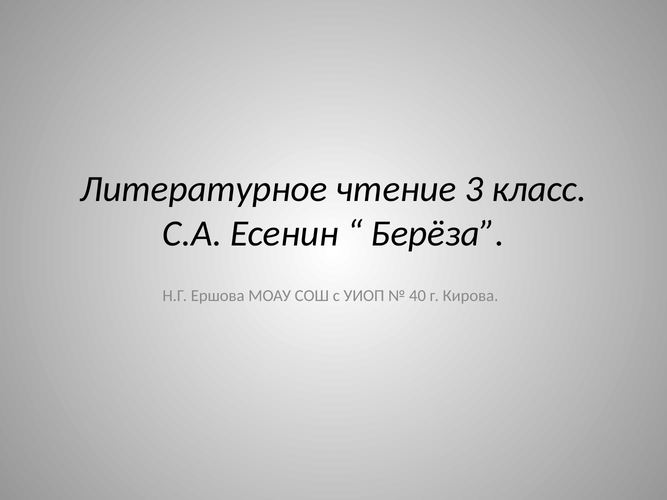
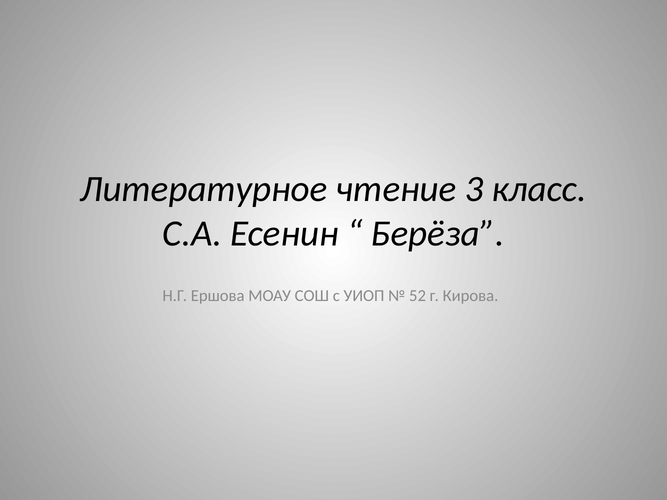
40: 40 -> 52
